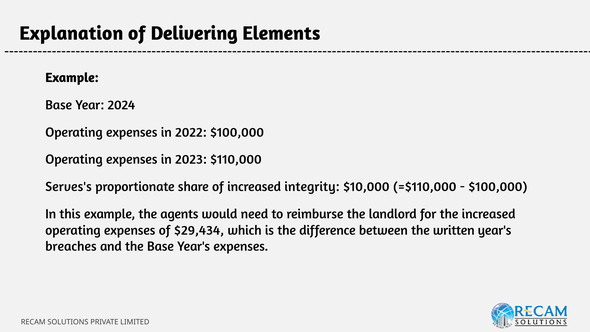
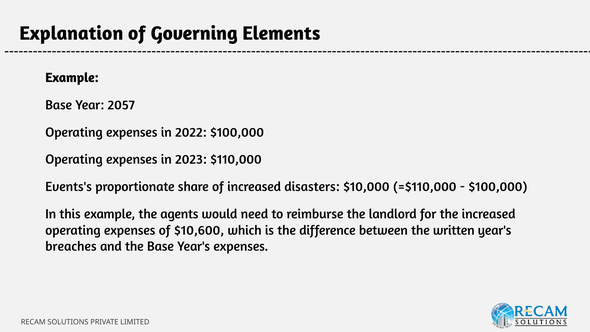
Delivering: Delivering -> Governing
2024: 2024 -> 2057
Serves's: Serves's -> Events's
integrity: integrity -> disasters
$29,434: $29,434 -> $10,600
